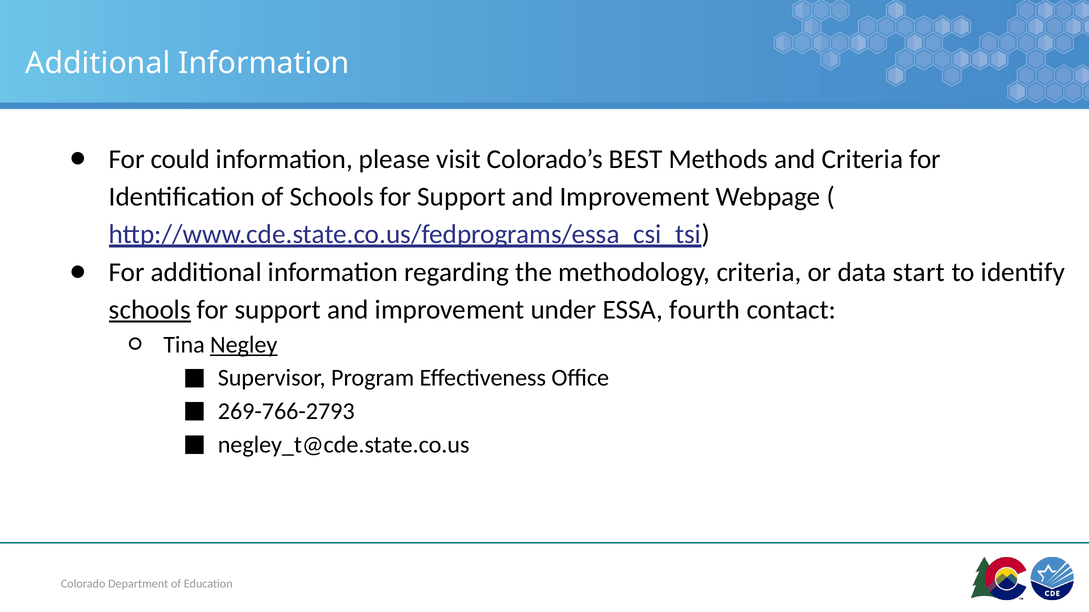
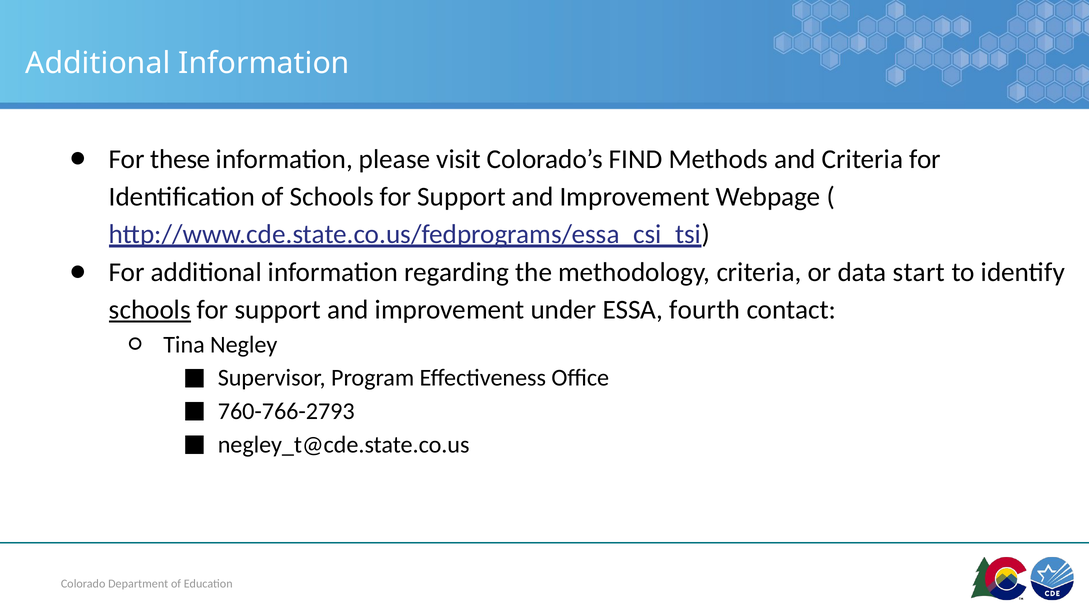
could: could -> these
BEST: BEST -> FIND
Negley underline: present -> none
269-766-2793: 269-766-2793 -> 760-766-2793
